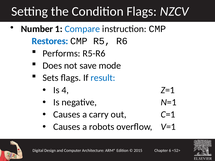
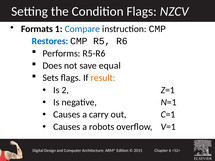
Number: Number -> Formats
mode: mode -> equal
result colour: blue -> orange
4: 4 -> 2
